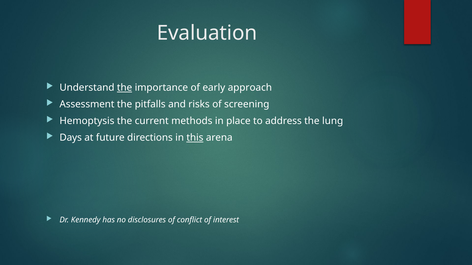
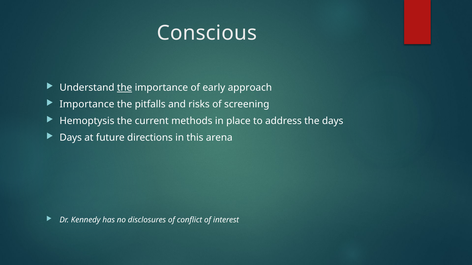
Evaluation: Evaluation -> Conscious
Assessment at (87, 105): Assessment -> Importance
the lung: lung -> days
this underline: present -> none
